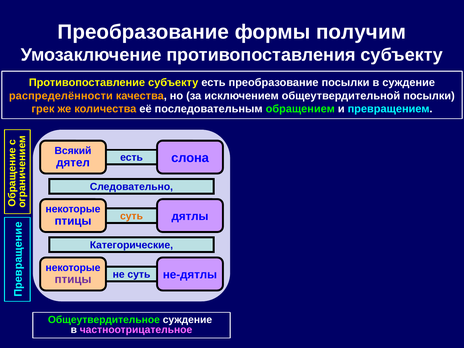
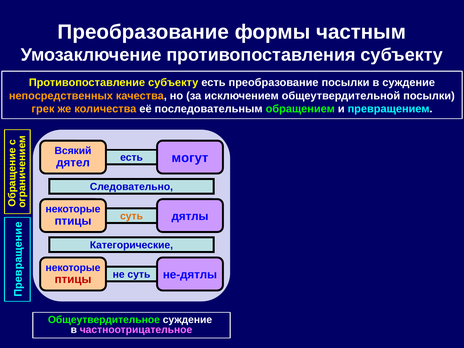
получим: получим -> частным
распределённости: распределённости -> непосредственных
слона: слона -> могут
птицы at (73, 279) colour: purple -> red
